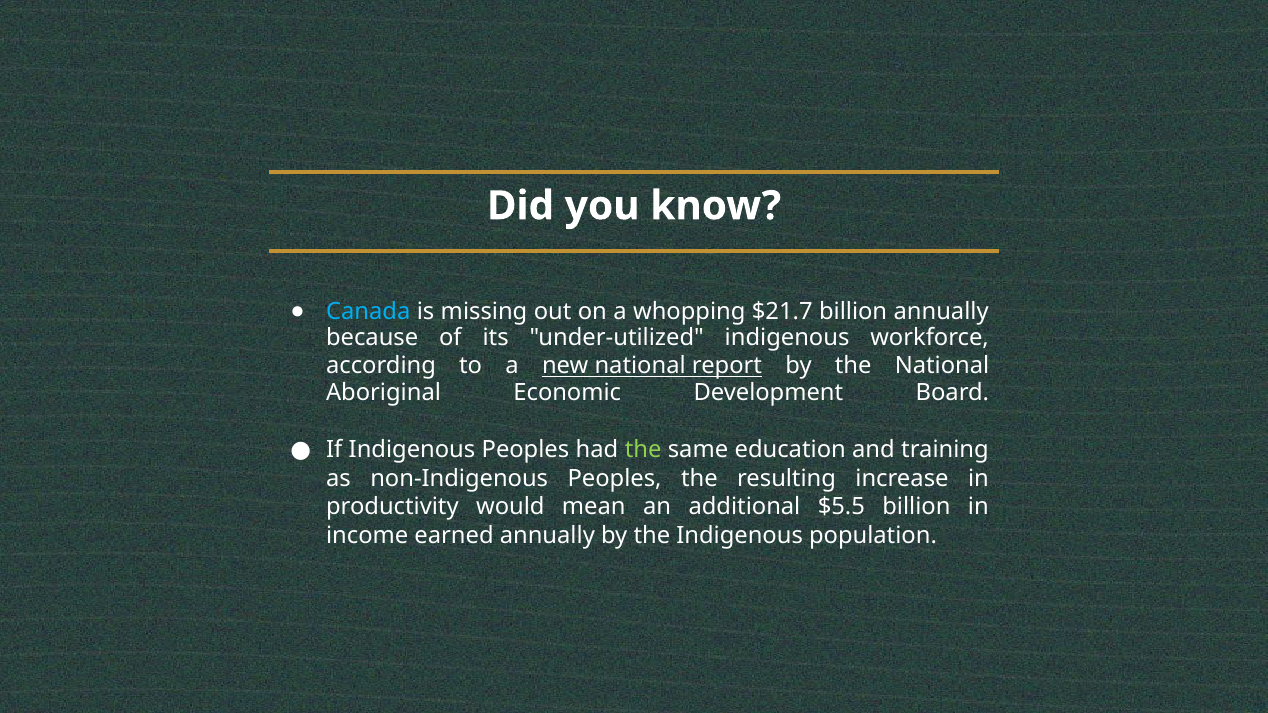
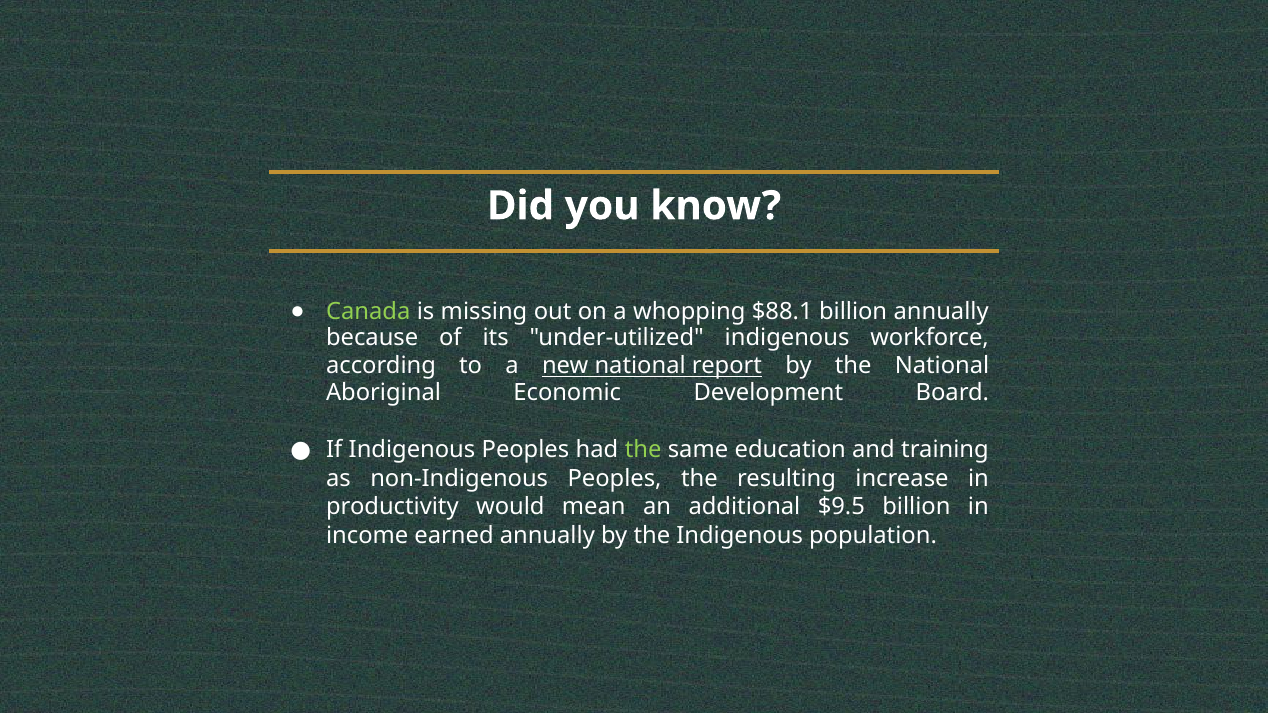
Canada colour: light blue -> light green
$21.7: $21.7 -> $88.1
$5.5: $5.5 -> $9.5
